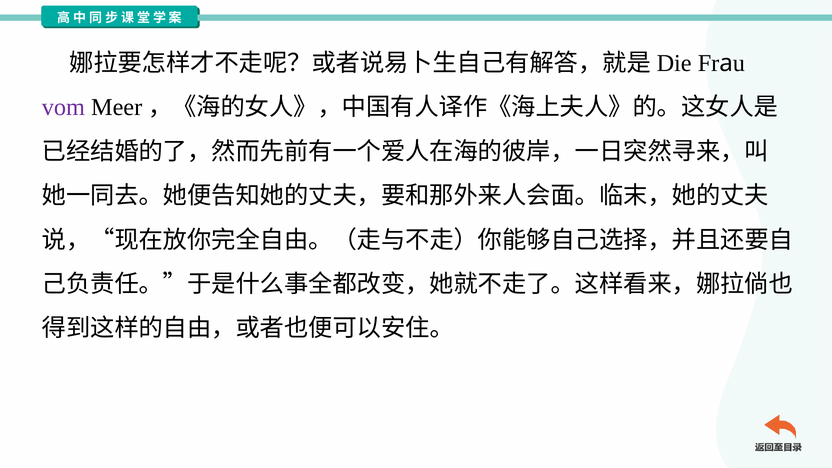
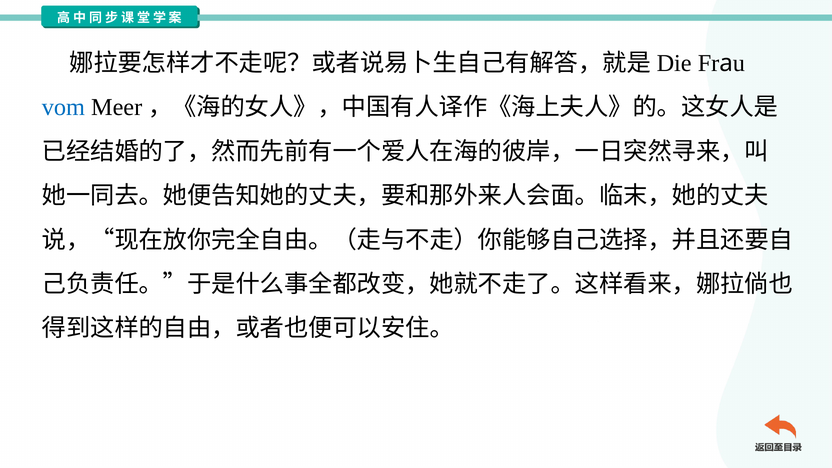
vom colour: purple -> blue
